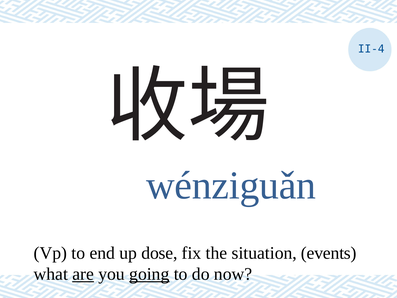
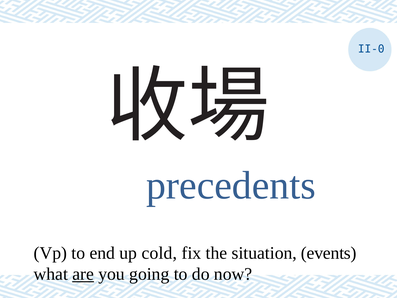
II-4: II-4 -> II-0
wénziguǎn: wénziguǎn -> precedents
dose: dose -> cold
going underline: present -> none
